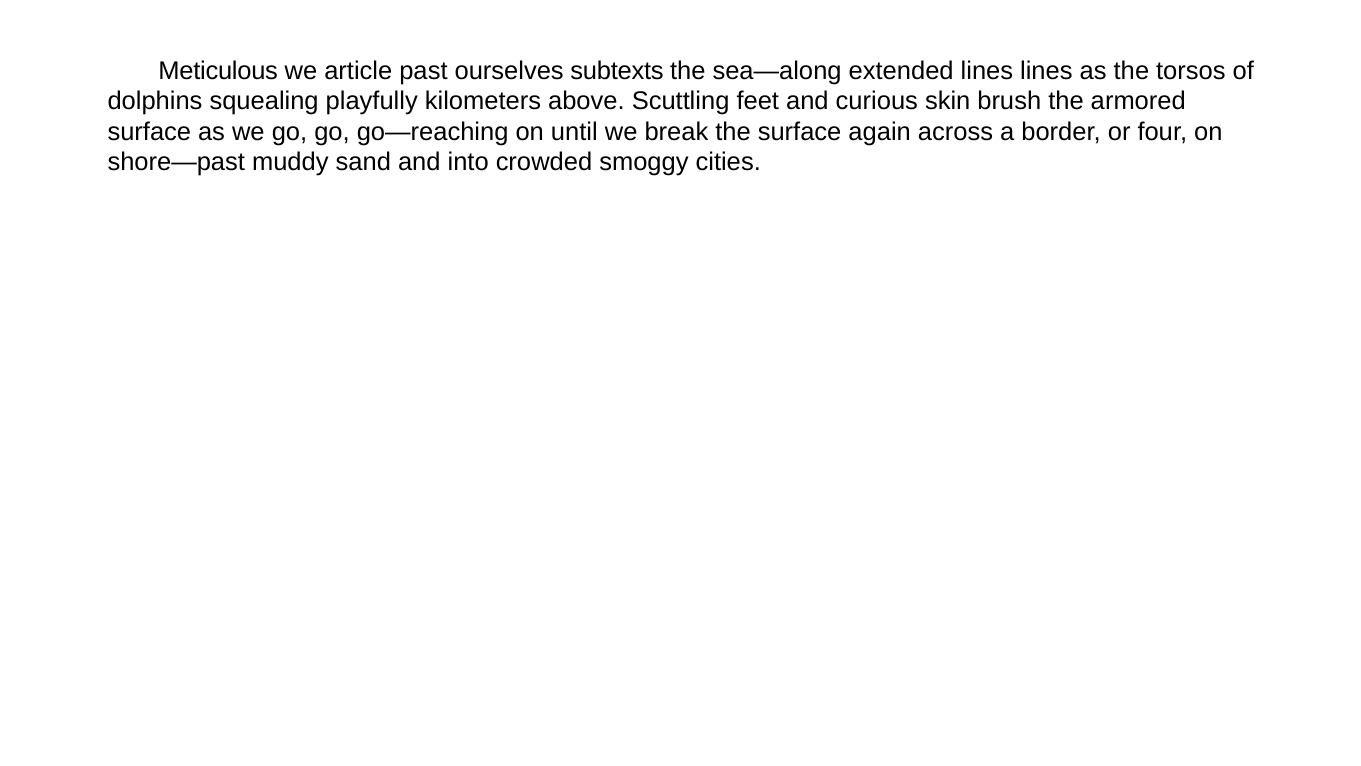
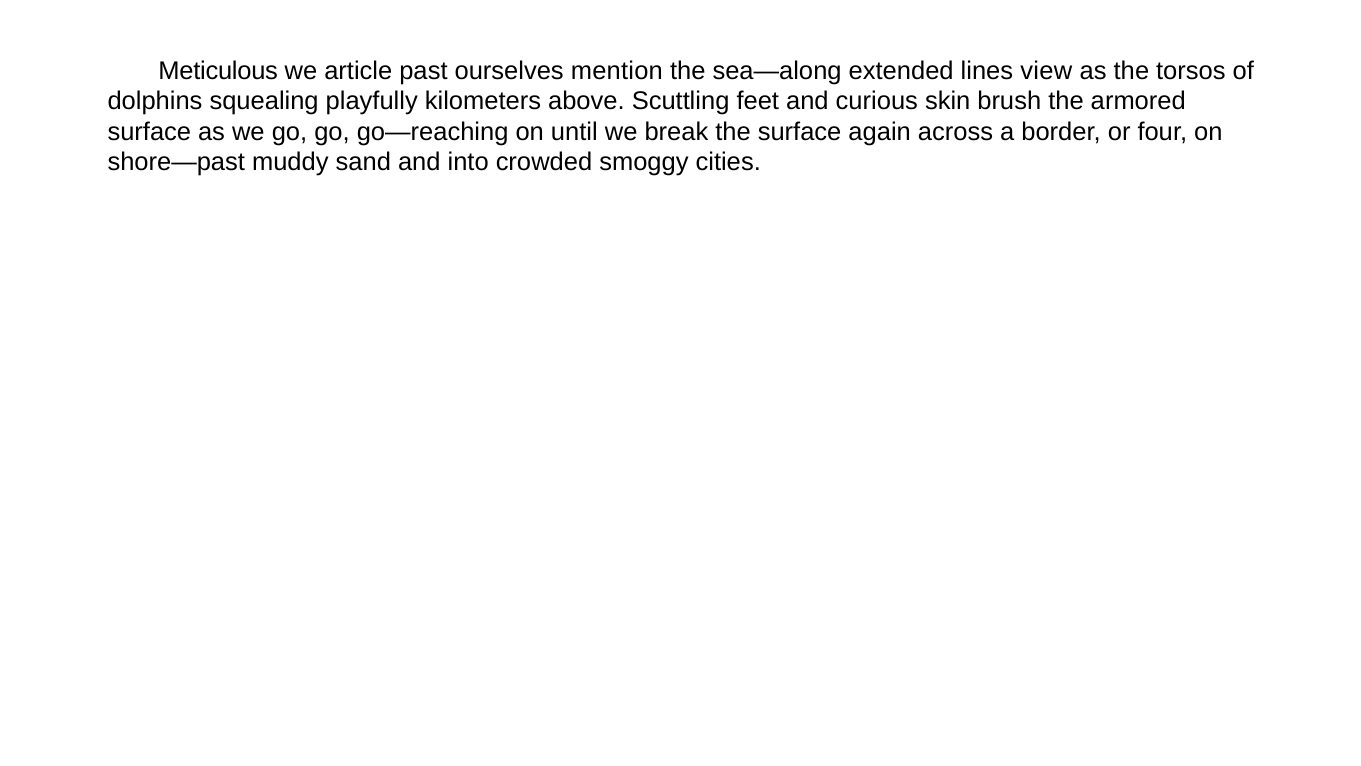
subtexts: subtexts -> mention
lines lines: lines -> view
